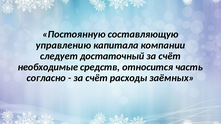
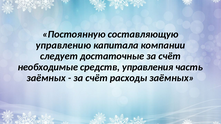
достаточный: достаточный -> достаточные
относится: относится -> управления
согласно at (46, 78): согласно -> заёмных
